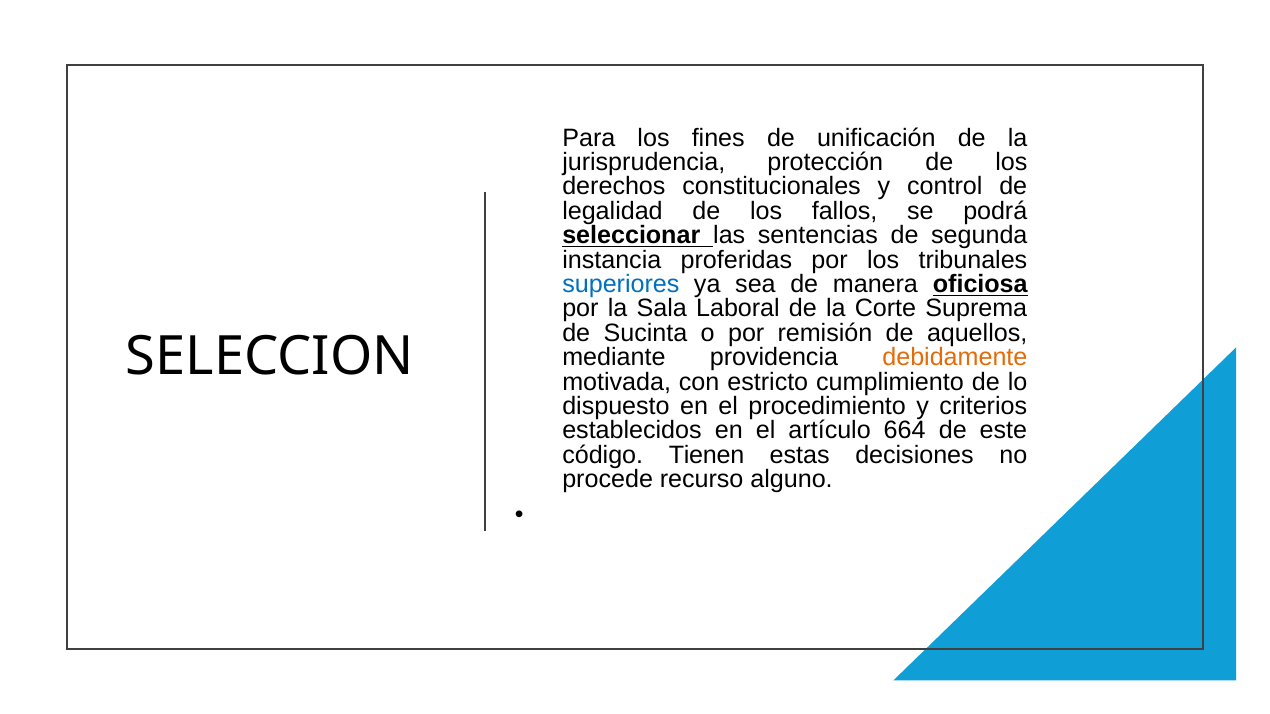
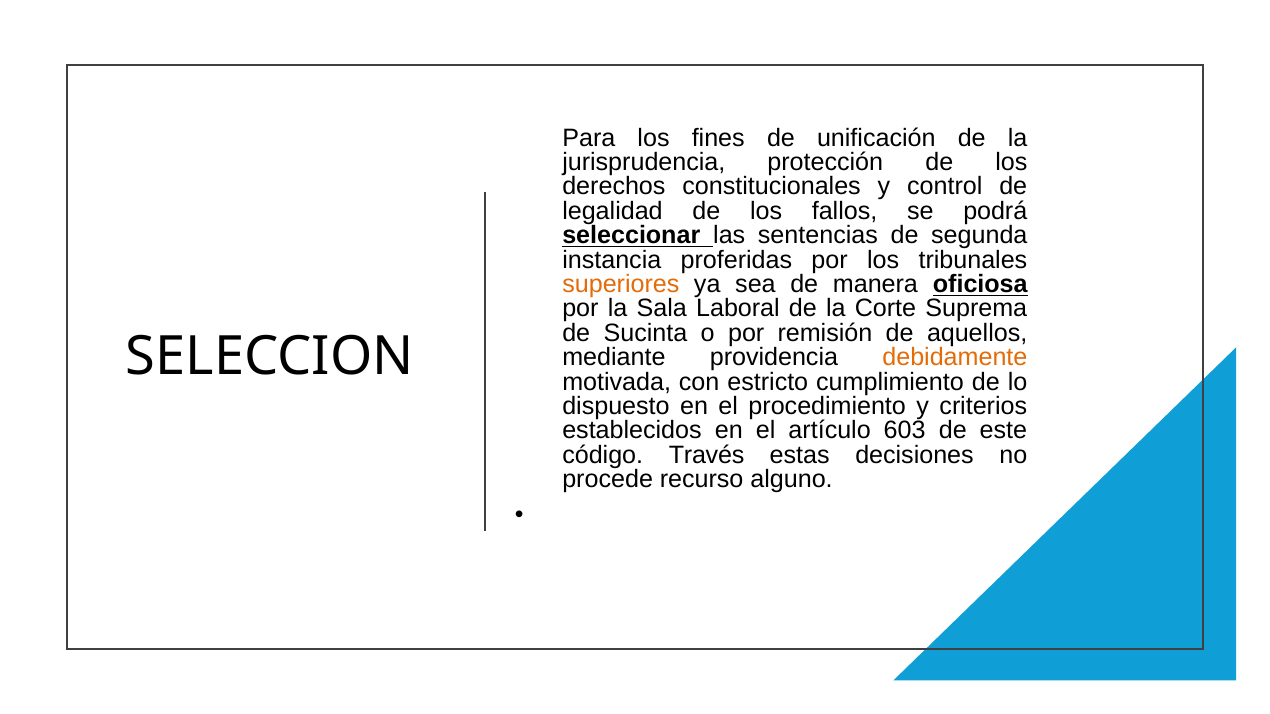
superiores colour: blue -> orange
664: 664 -> 603
Tienen: Tienen -> Través
